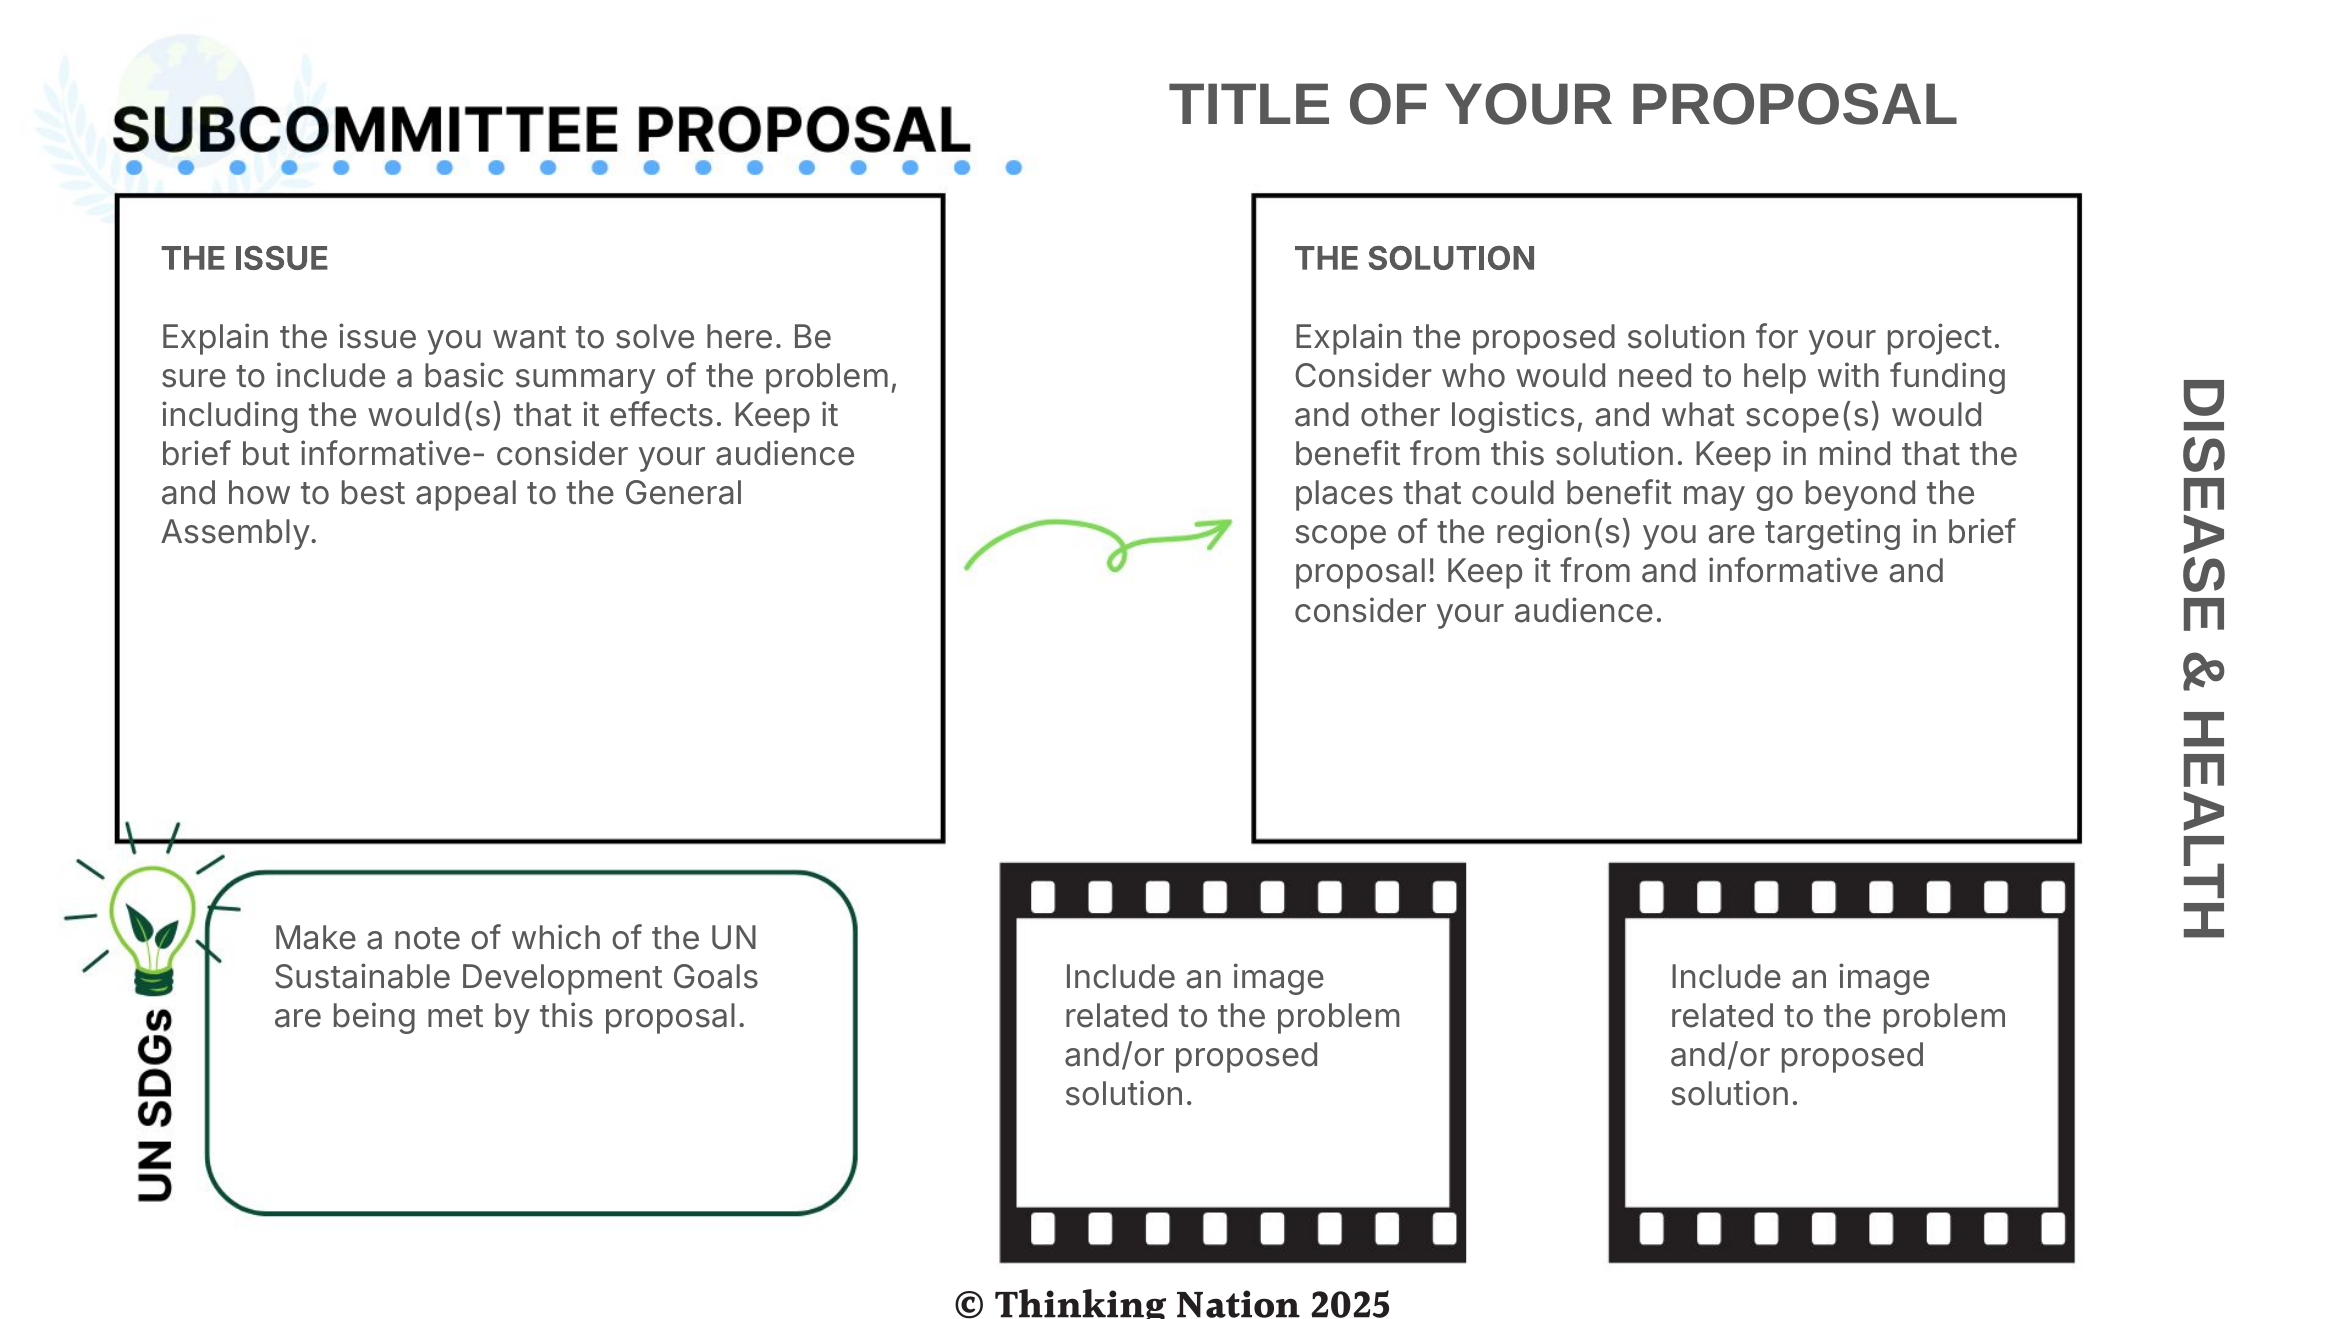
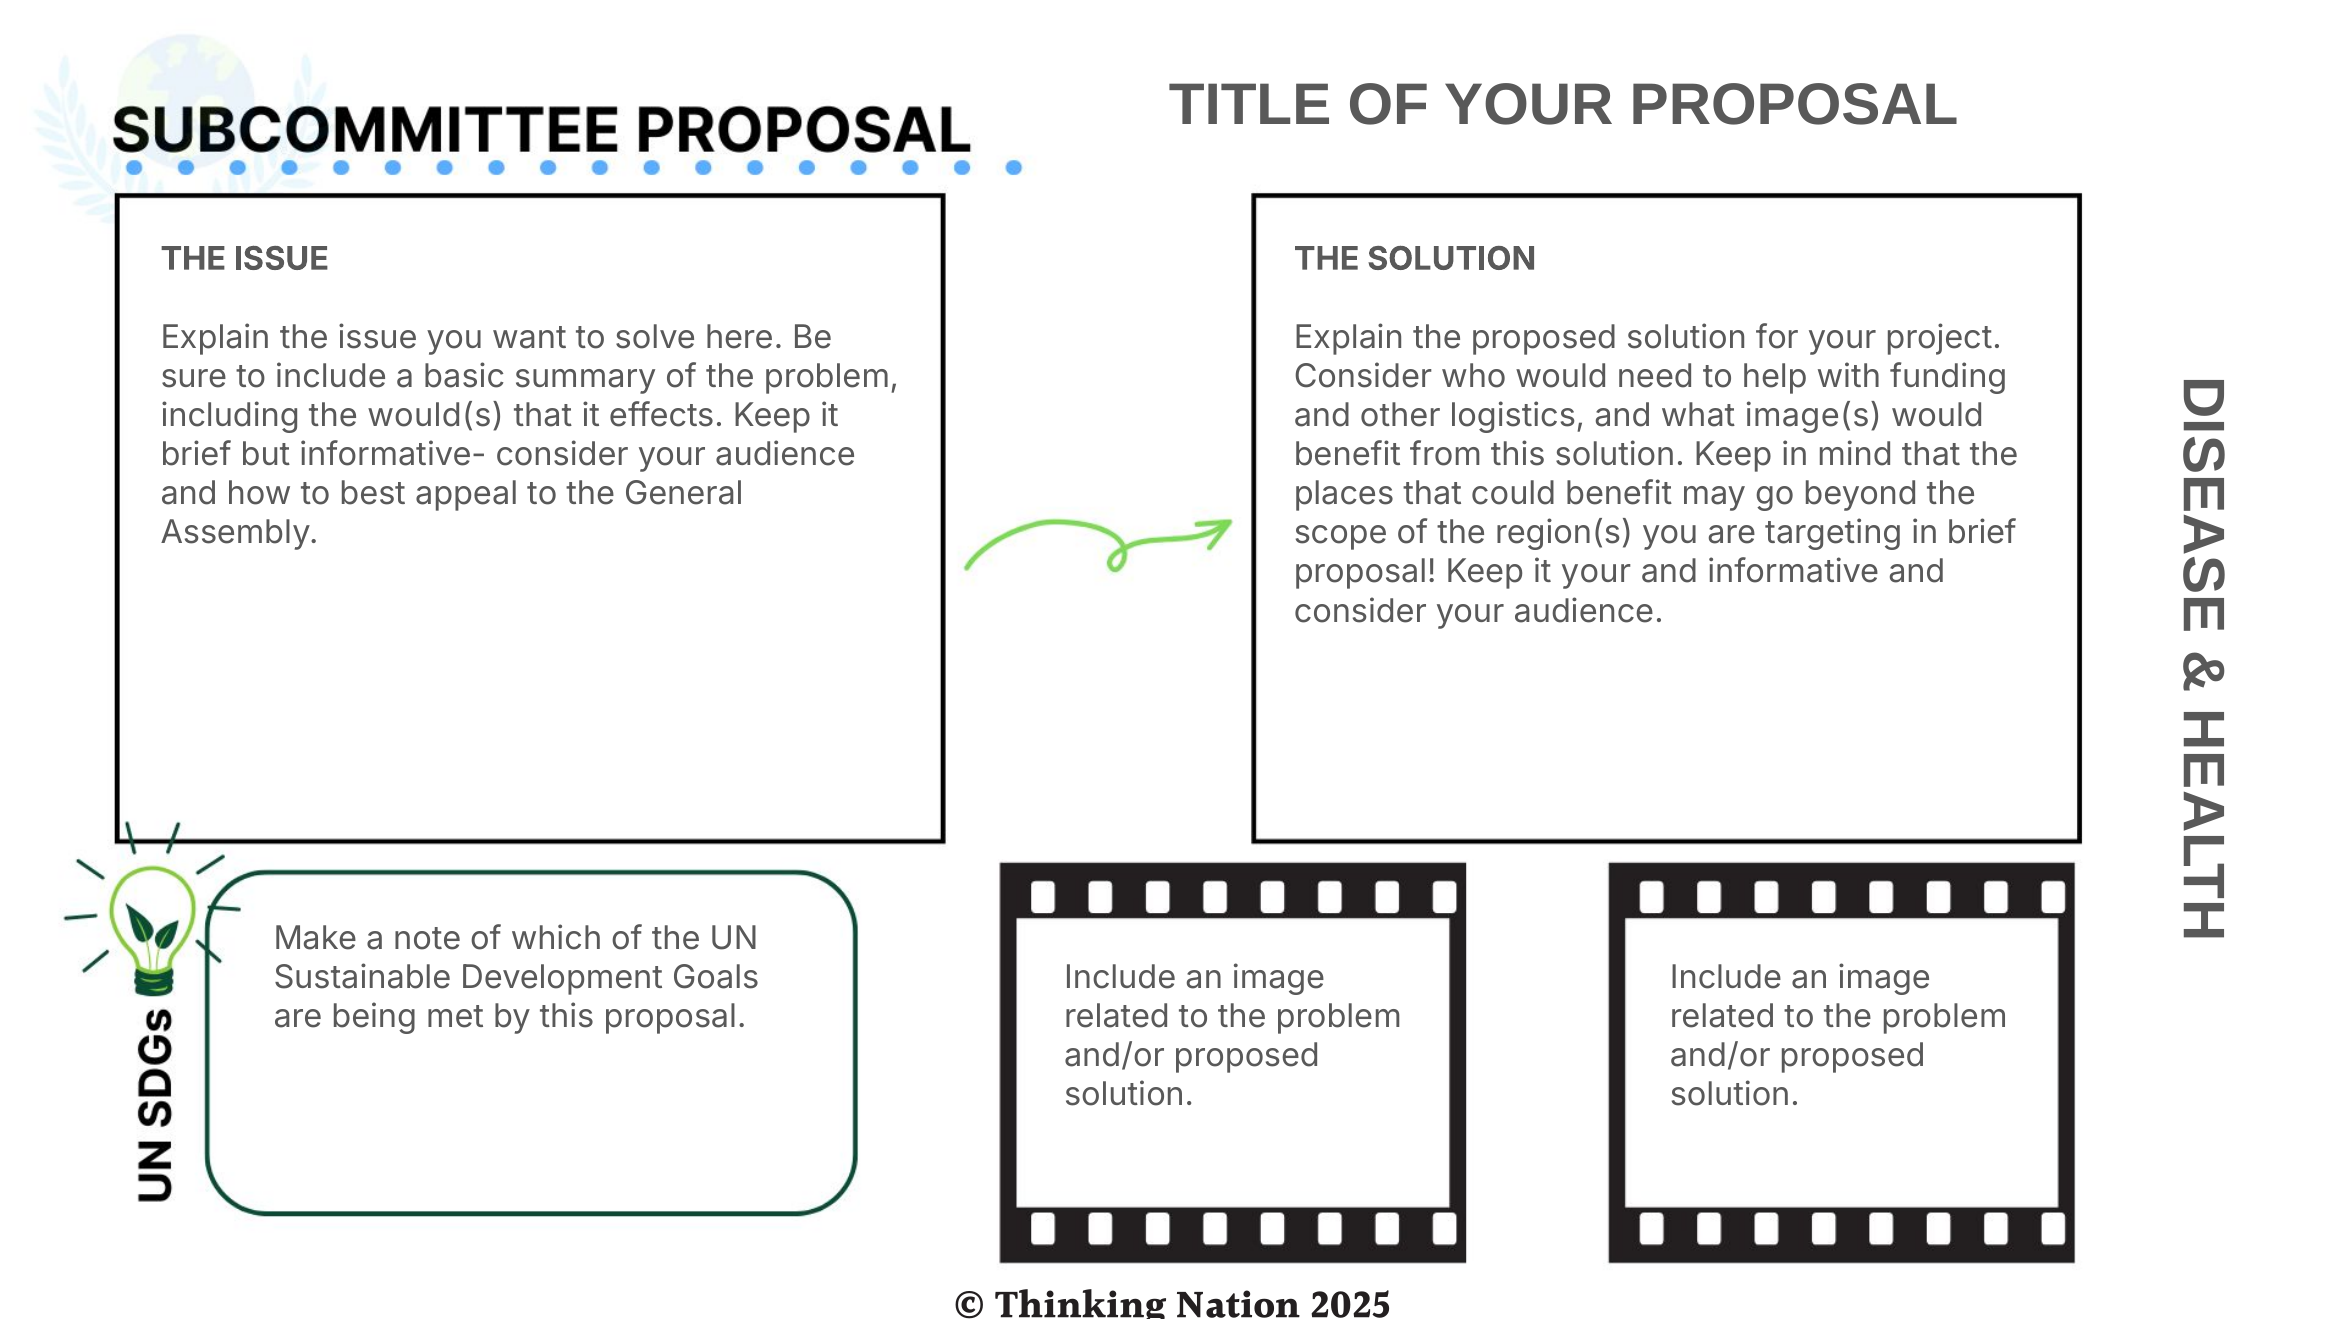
scope(s: scope(s -> image(s
it from: from -> your
